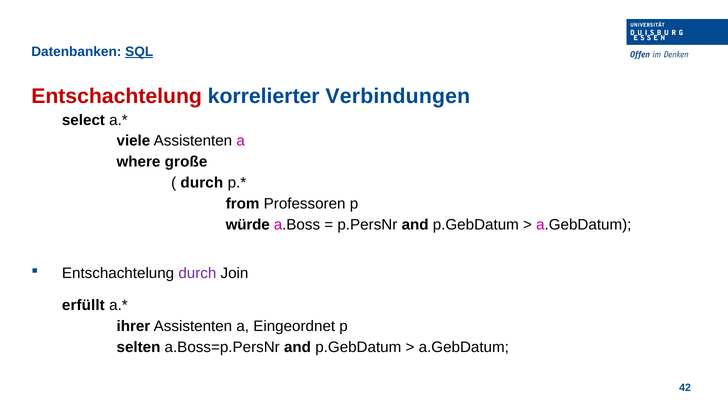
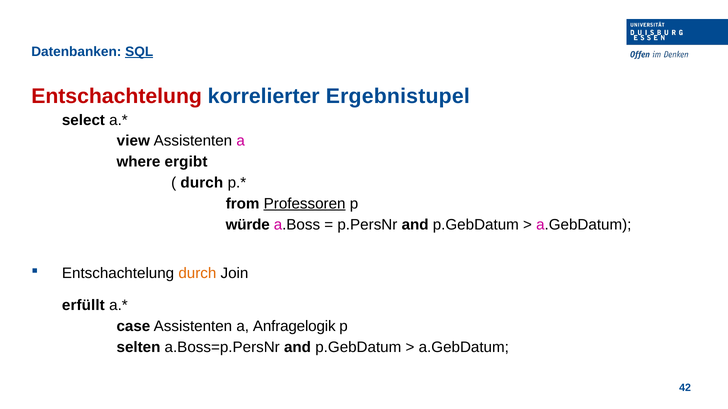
Verbindungen: Verbindungen -> Ergebnistupel
viele: viele -> view
große: große -> ergibt
Professoren underline: none -> present
durch at (197, 274) colour: purple -> orange
ihrer: ihrer -> case
Eingeordnet: Eingeordnet -> Anfragelogik
